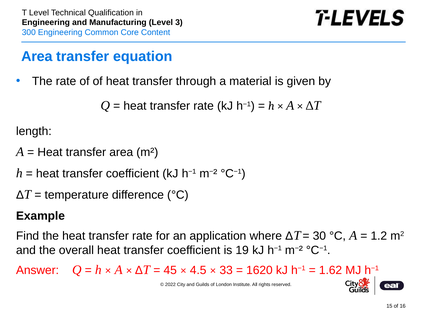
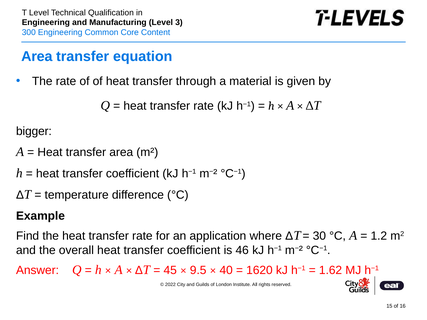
length: length -> bigger
19: 19 -> 46
4.5: 4.5 -> 9.5
33: 33 -> 40
